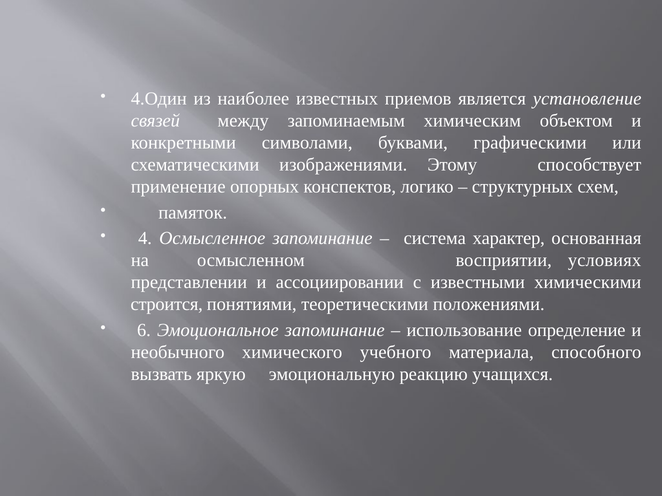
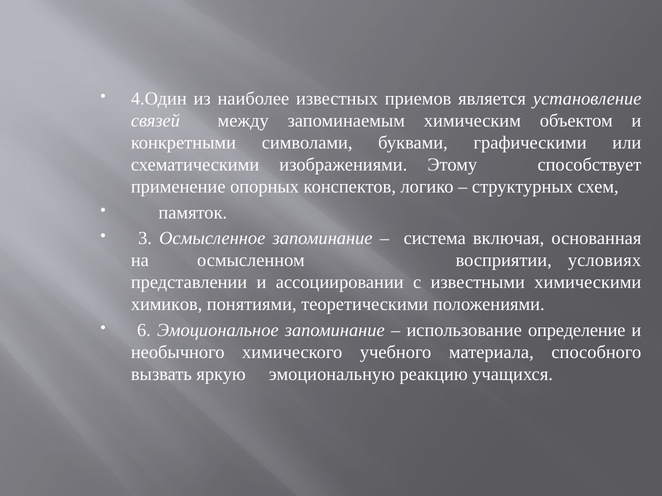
4: 4 -> 3
характер: характер -> включая
строится: строится -> химиков
